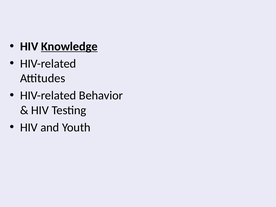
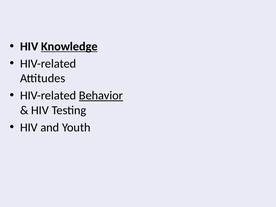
Behavior underline: none -> present
